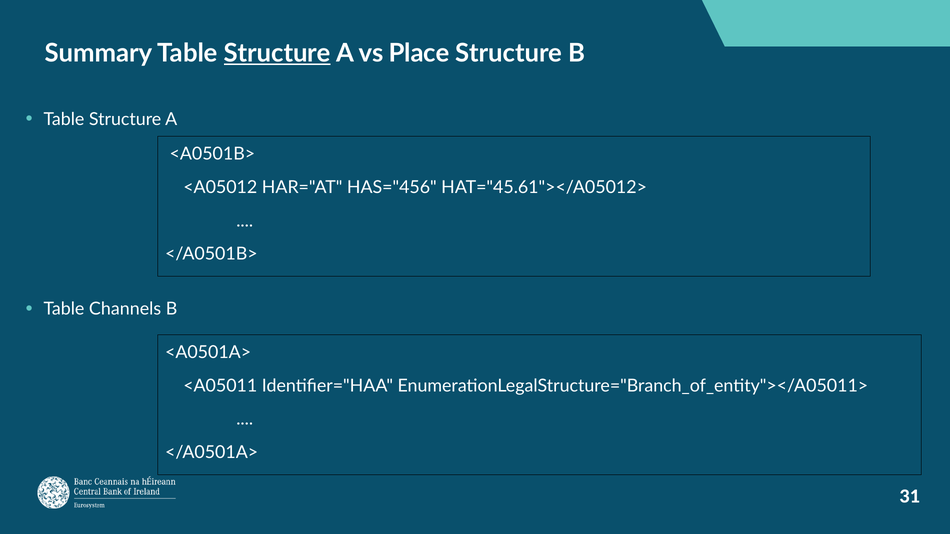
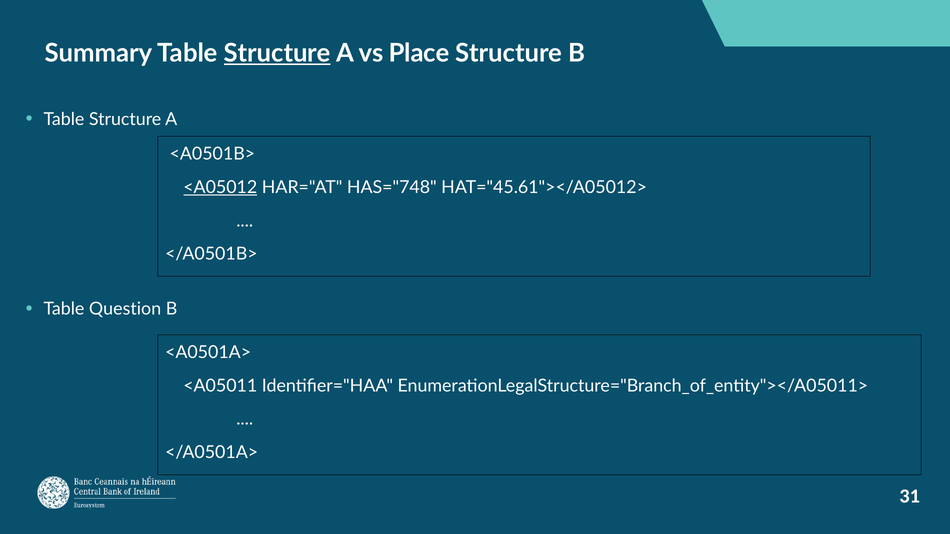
<A05012 underline: none -> present
HAS="456: HAS="456 -> HAS="748
Channels: Channels -> Question
